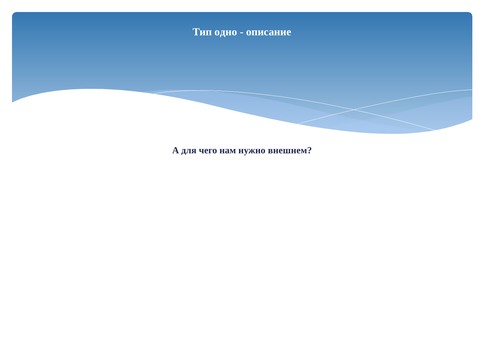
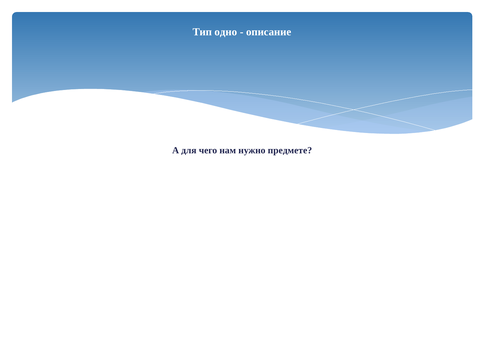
внешнем: внешнем -> предмете
